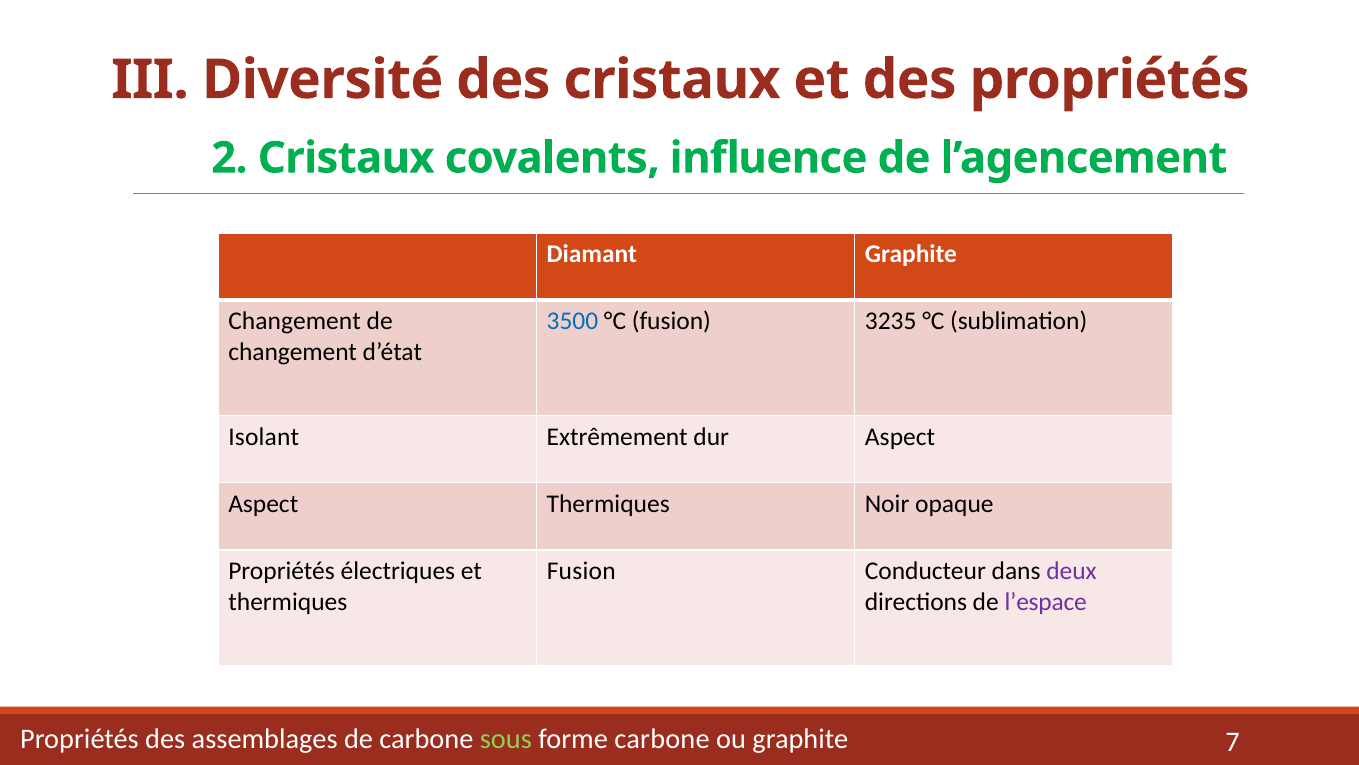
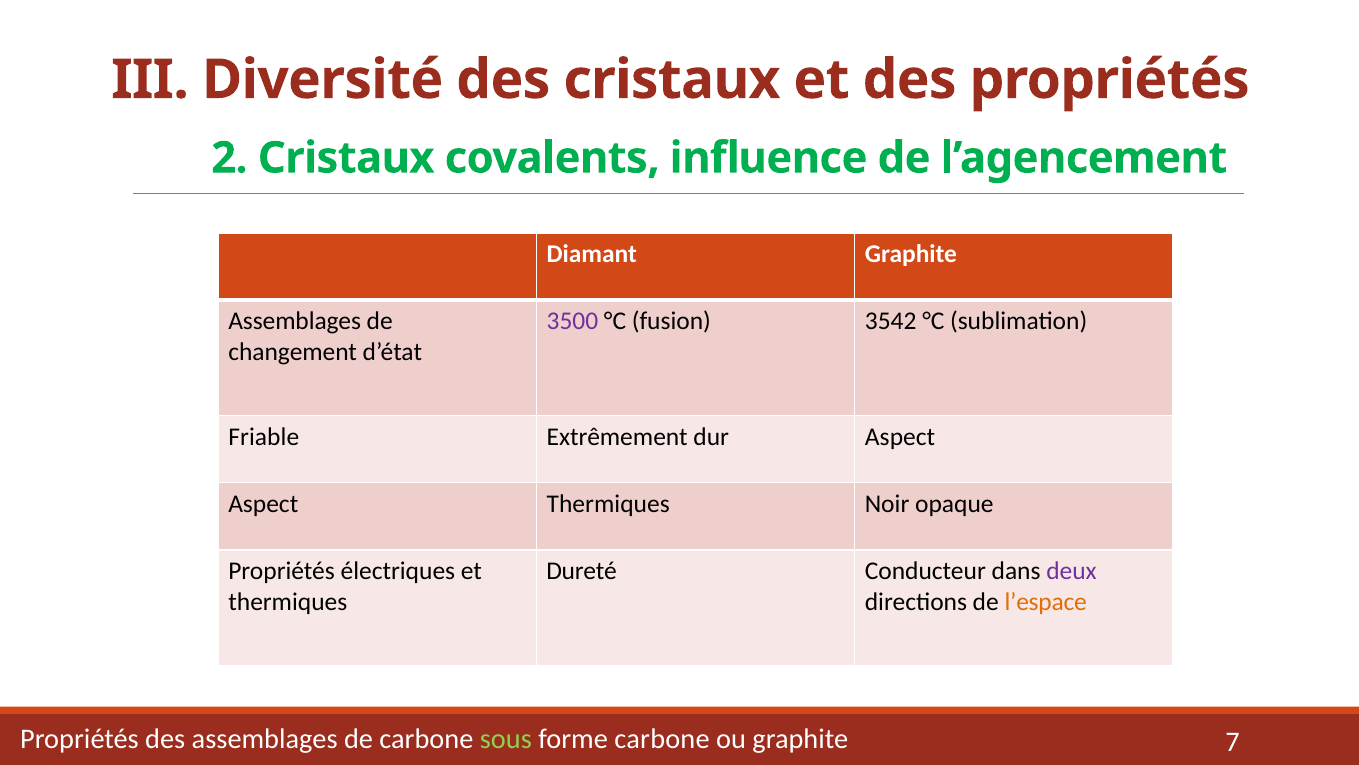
Changement at (295, 321): Changement -> Assemblages
3500 colour: blue -> purple
3235: 3235 -> 3542
Isolant: Isolant -> Friable
Fusion at (581, 571): Fusion -> Dureté
l’espace colour: purple -> orange
